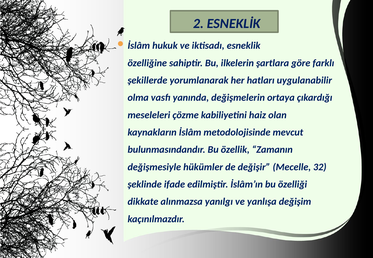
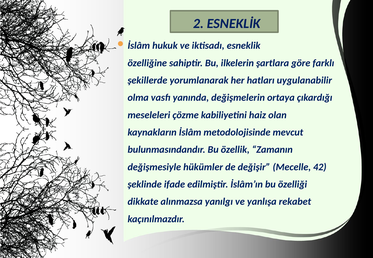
32: 32 -> 42
değişim: değişim -> rekabet
